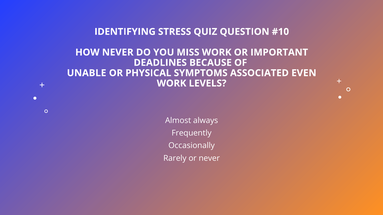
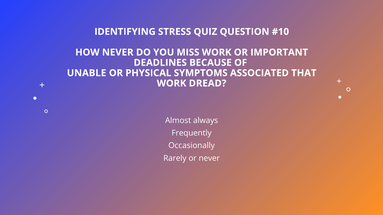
EVEN: EVEN -> THAT
LEVELS: LEVELS -> DREAD
